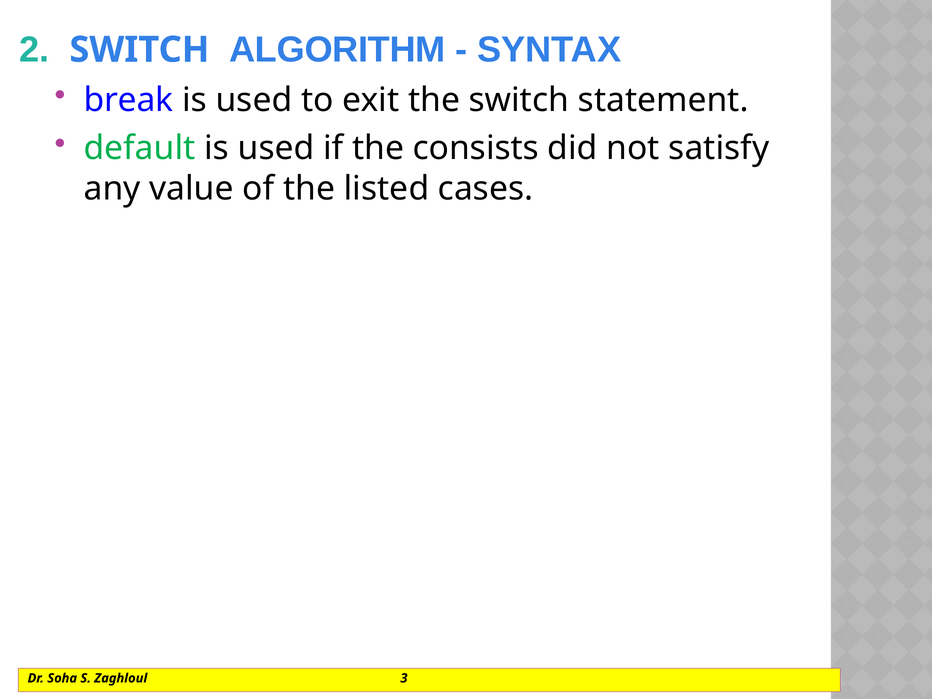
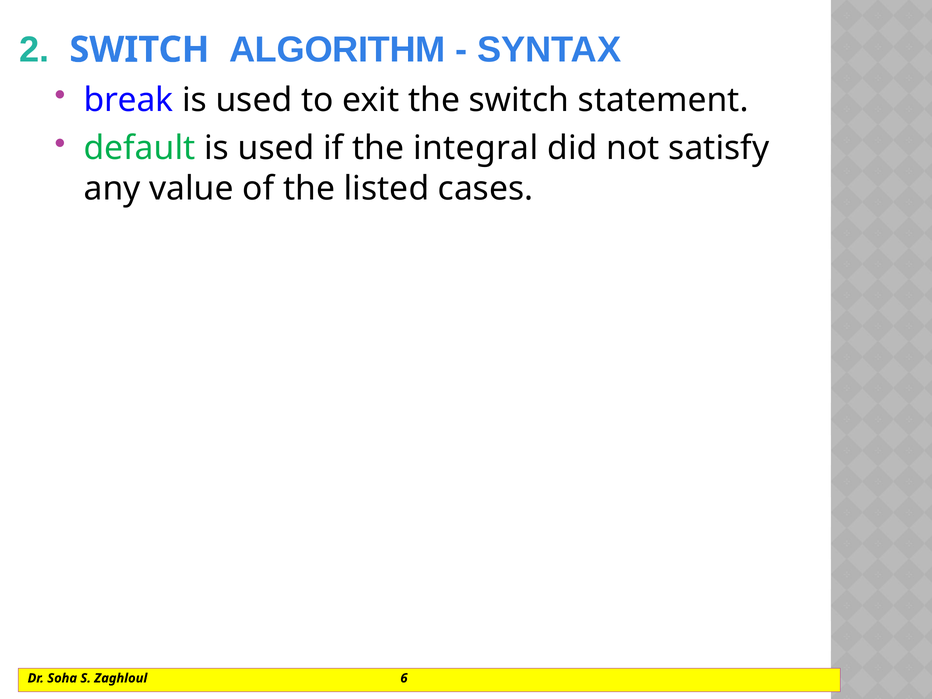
consists: consists -> integral
3: 3 -> 6
